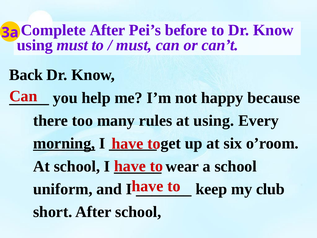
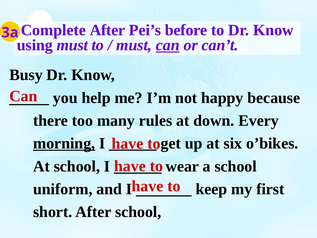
can at (168, 45) underline: none -> present
Back: Back -> Busy
at using: using -> down
o’room: o’room -> o’bikes
club: club -> first
